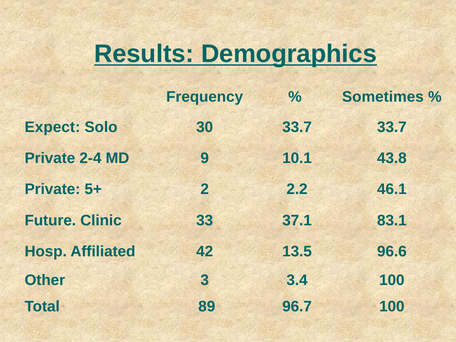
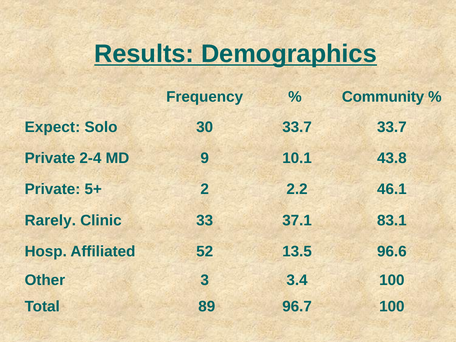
Sometimes: Sometimes -> Community
Future: Future -> Rarely
42: 42 -> 52
